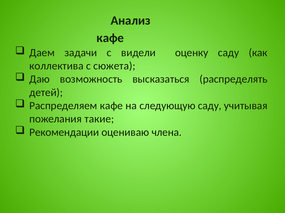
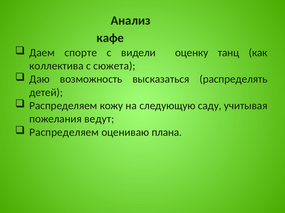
задачи: задачи -> спорте
оценку саду: саду -> танц
Распределяем кафе: кафе -> кожу
такие: такие -> ведут
Рекомендации at (64, 133): Рекомендации -> Распределяем
члена: члена -> плана
